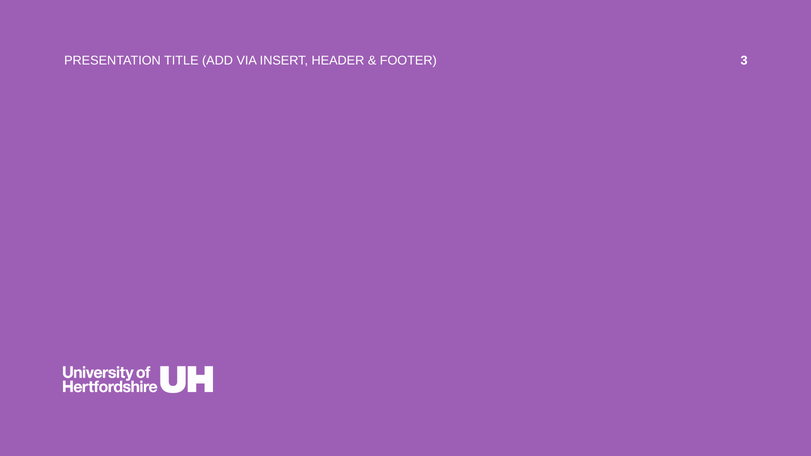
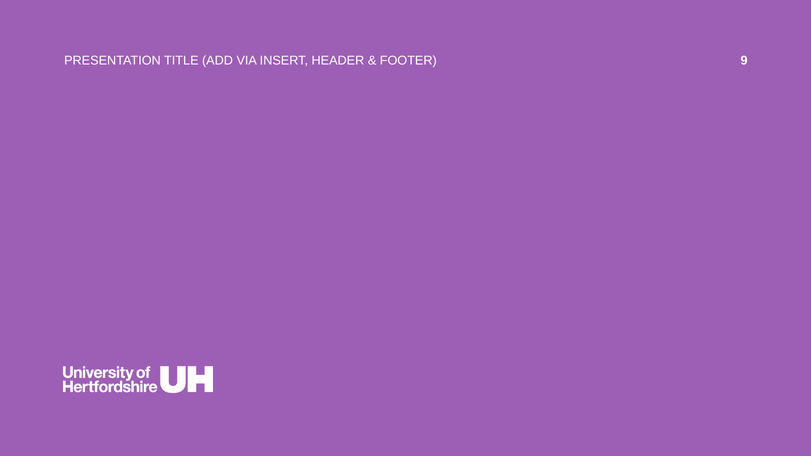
3: 3 -> 9
